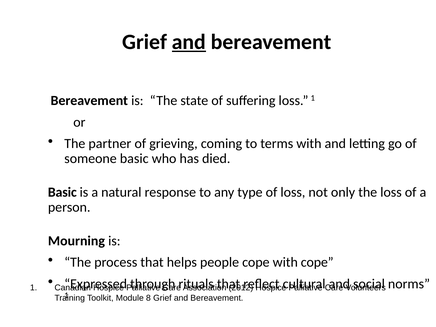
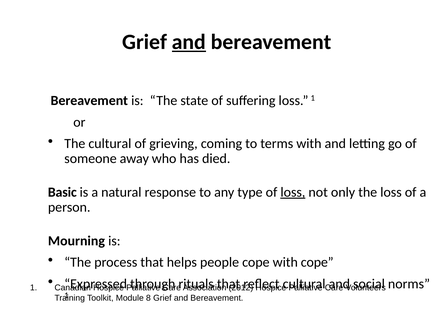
The partner: partner -> cultural
someone basic: basic -> away
loss at (293, 192) underline: none -> present
